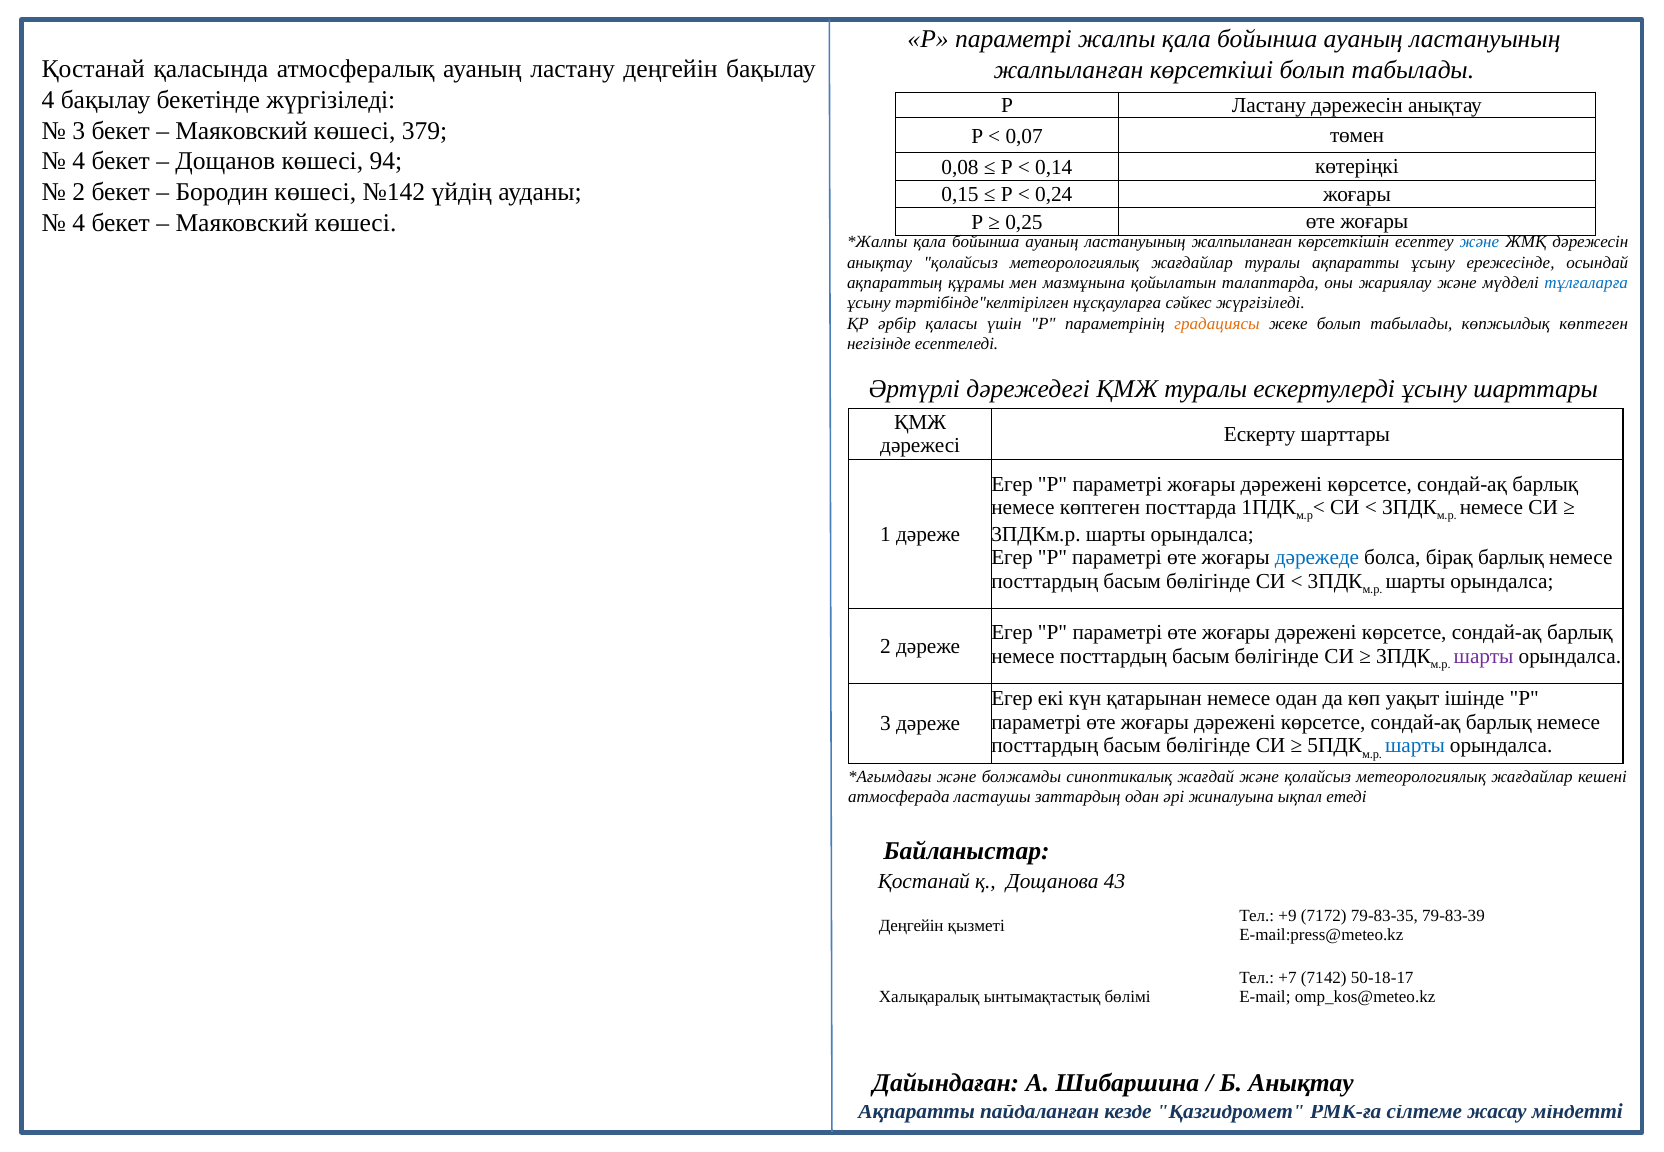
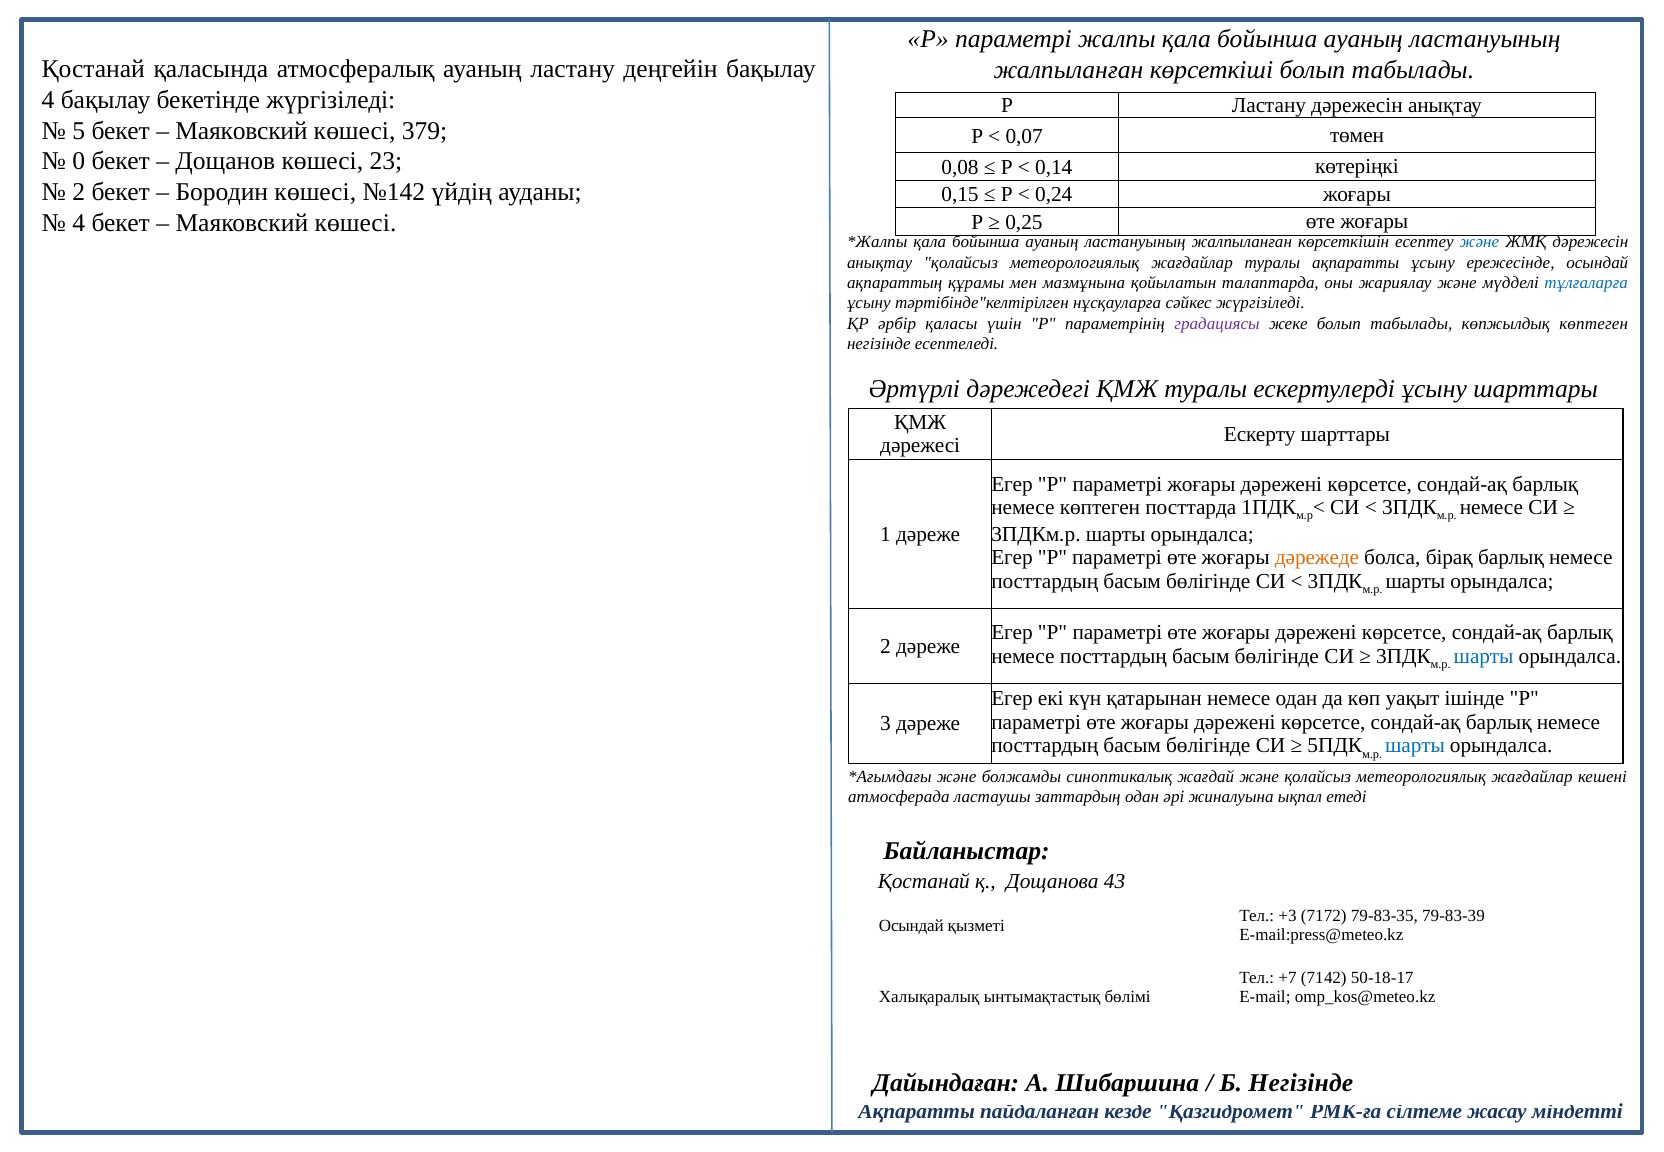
3 at (79, 131): 3 -> 5
4 at (79, 161): 4 -> 0
94: 94 -> 23
градациясы colour: orange -> purple
дәрежеде colour: blue -> orange
шарты at (1484, 656) colour: purple -> blue
+9: +9 -> +3
Деңгейін at (911, 926): Деңгейін -> Осындай
Б Анықтау: Анықтау -> Негізінде
